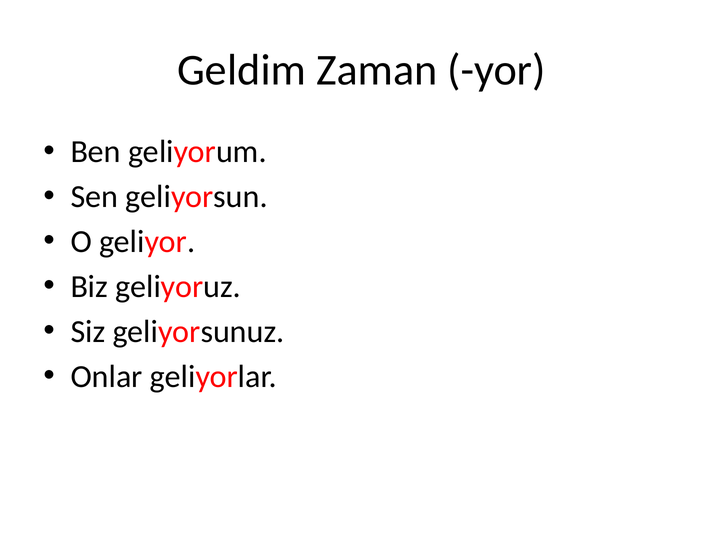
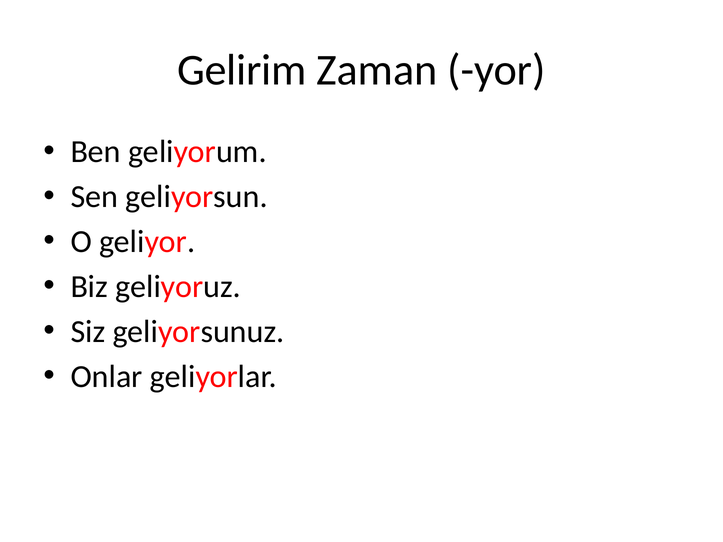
Geldim: Geldim -> Gelirim
